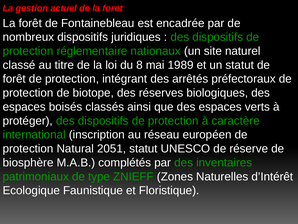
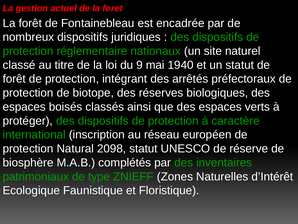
8: 8 -> 9
1989: 1989 -> 1940
2051: 2051 -> 2098
